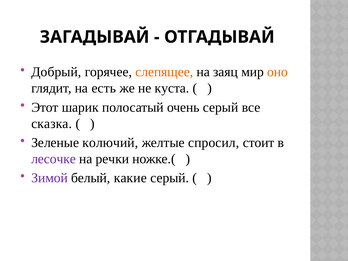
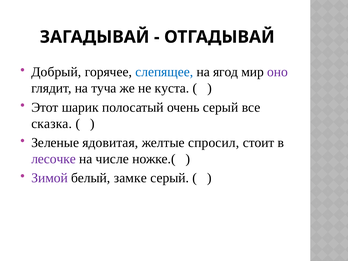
слепящее colour: orange -> blue
заяц: заяц -> ягод
оно colour: orange -> purple
есть: есть -> туча
колючий: колючий -> ядовитая
речки: речки -> числе
какие: какие -> замке
